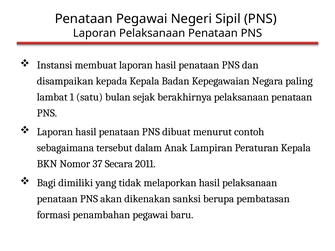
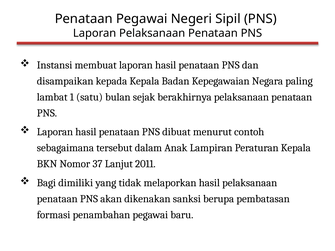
Secara: Secara -> Lanjut
